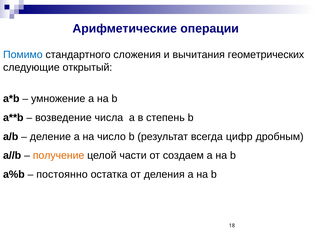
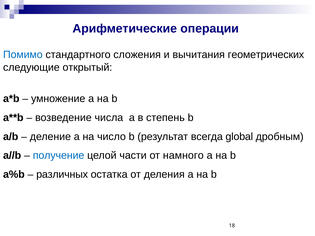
цифр: цифр -> global
получение colour: orange -> blue
создаем: создаем -> намного
постоянно: постоянно -> различных
